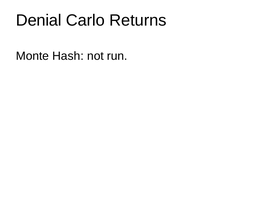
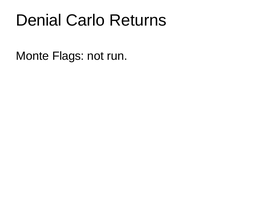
Hash: Hash -> Flags
